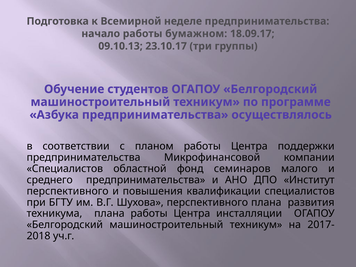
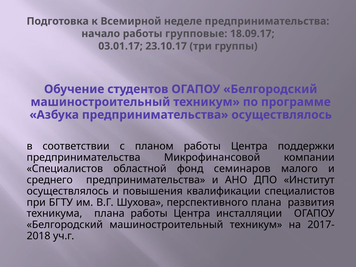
бумажном: бумажном -> групповые
09.10.13: 09.10.13 -> 03.01.17
перспективного at (68, 191): перспективного -> осуществлялось
